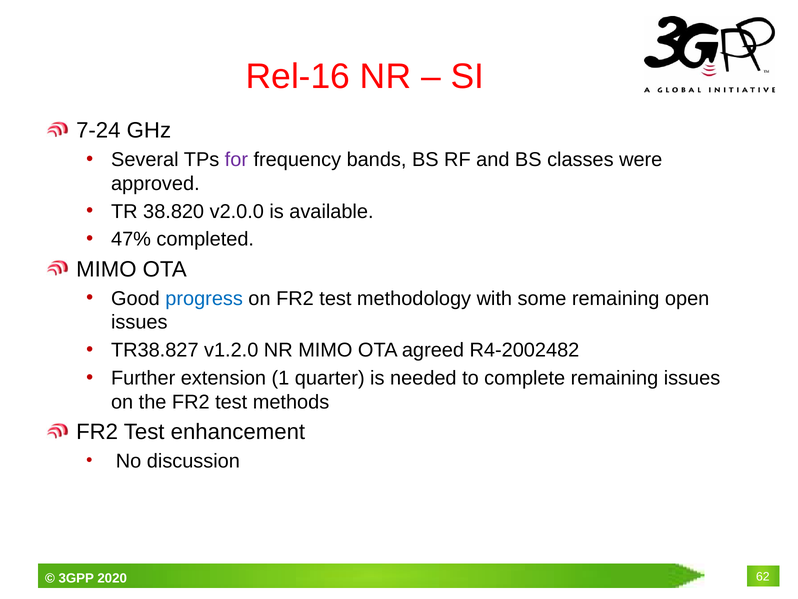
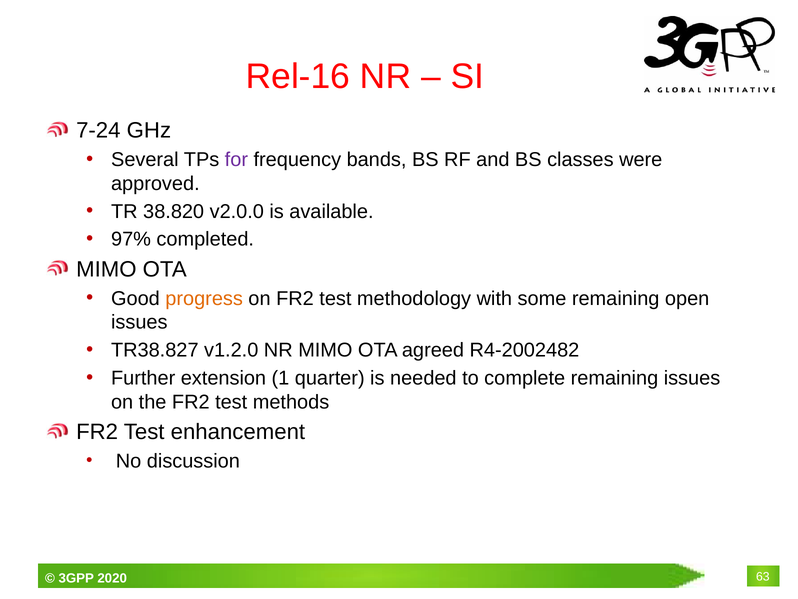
47%: 47% -> 97%
progress colour: blue -> orange
62: 62 -> 63
